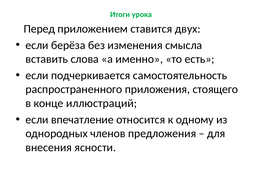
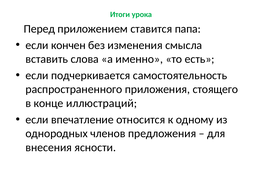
двух: двух -> папа
берёза: берёза -> кончен
